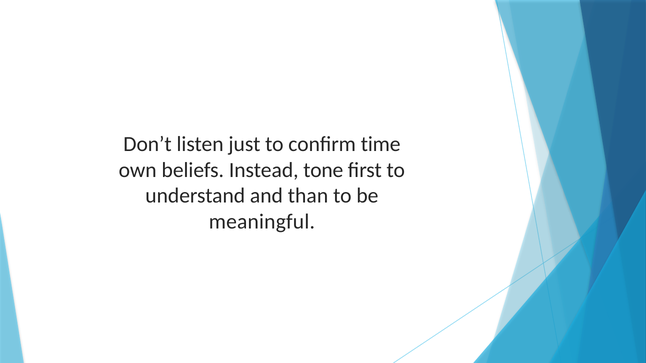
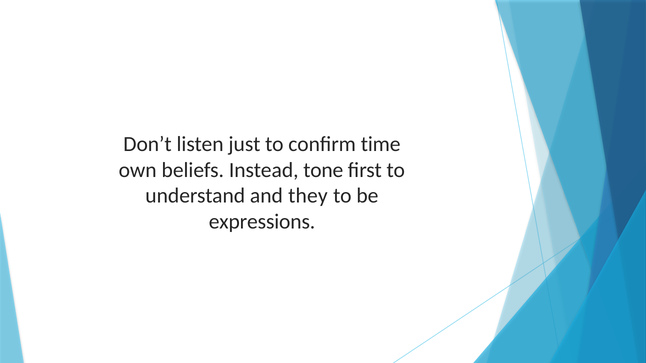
than: than -> they
meaningful: meaningful -> expressions
